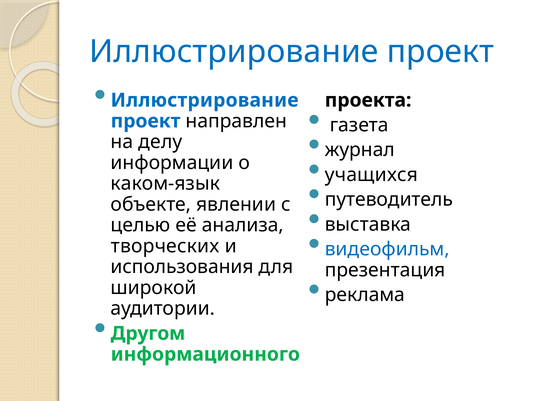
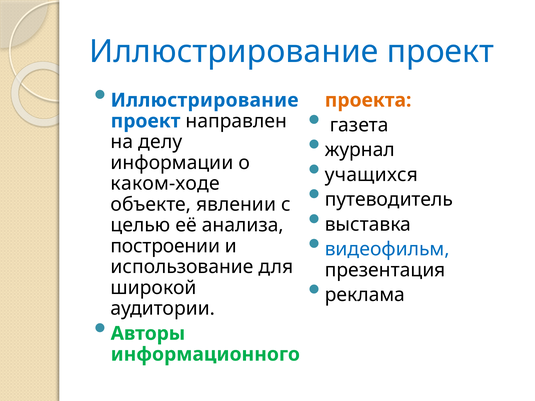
проекта colour: black -> orange
каком-язык: каком-язык -> каком-ходе
творческих: творческих -> построении
использования: использования -> использование
Другом: Другом -> Авторы
